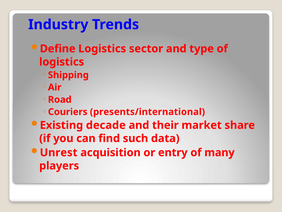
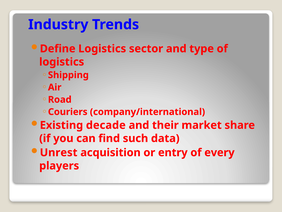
presents/international: presents/international -> company/international
many: many -> every
